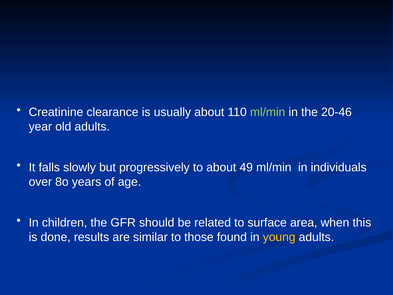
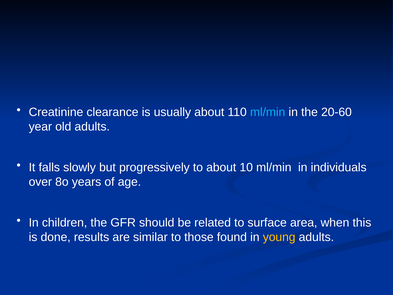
ml/min at (268, 112) colour: light green -> light blue
20-46: 20-46 -> 20-60
49: 49 -> 10
